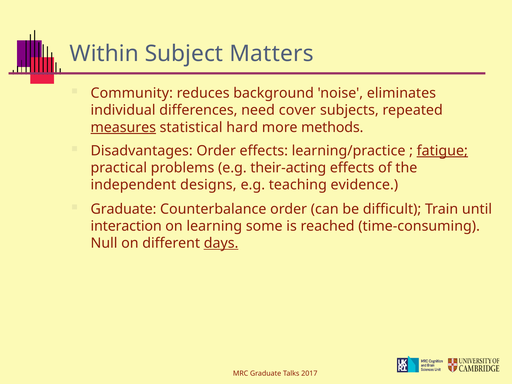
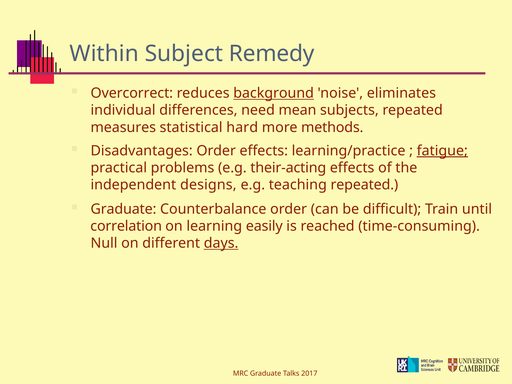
Matters: Matters -> Remedy
Community: Community -> Overcorrect
background underline: none -> present
cover: cover -> mean
measures underline: present -> none
teaching evidence: evidence -> repeated
interaction: interaction -> correlation
some: some -> easily
